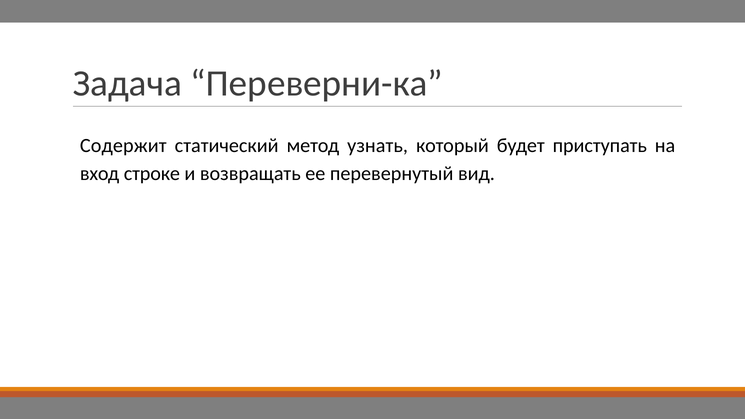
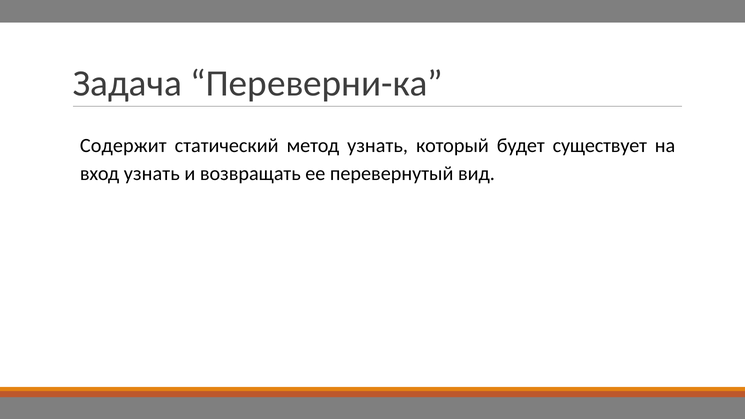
приступать: приступать -> существует
вход строке: строке -> узнать
